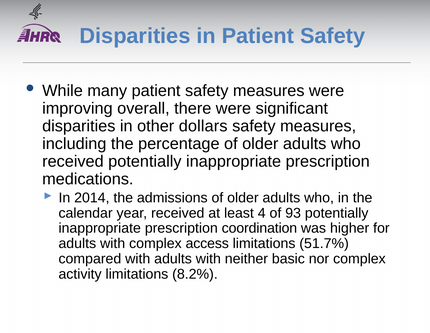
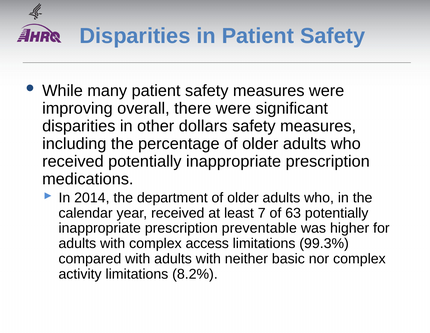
admissions: admissions -> department
4: 4 -> 7
93: 93 -> 63
coordination: coordination -> preventable
51.7%: 51.7% -> 99.3%
